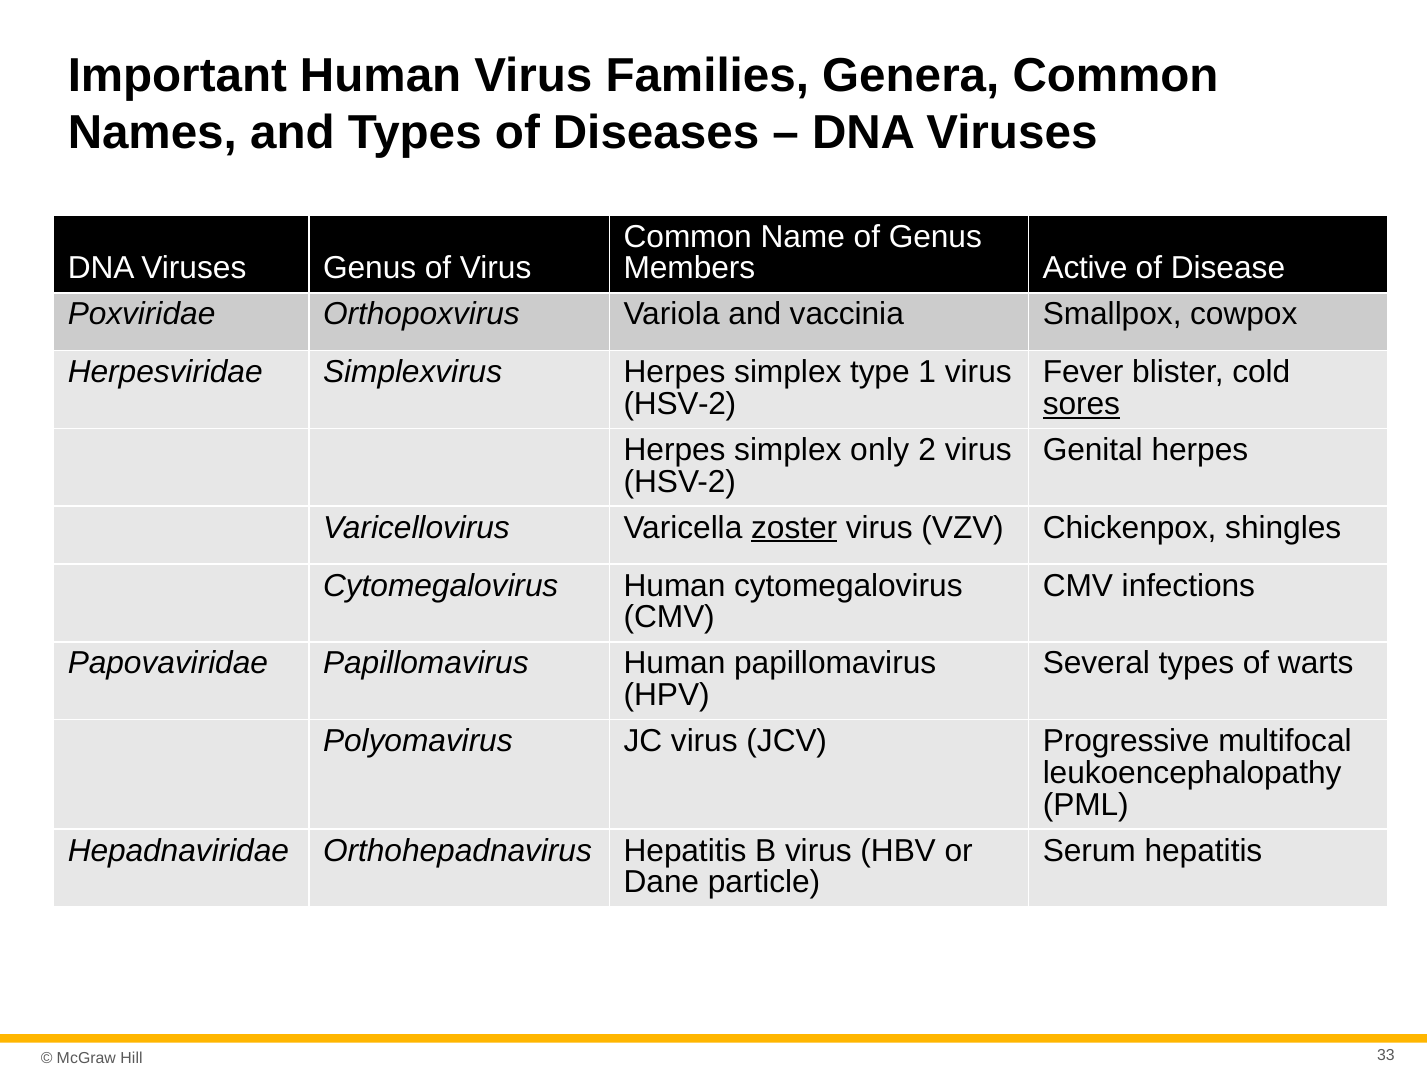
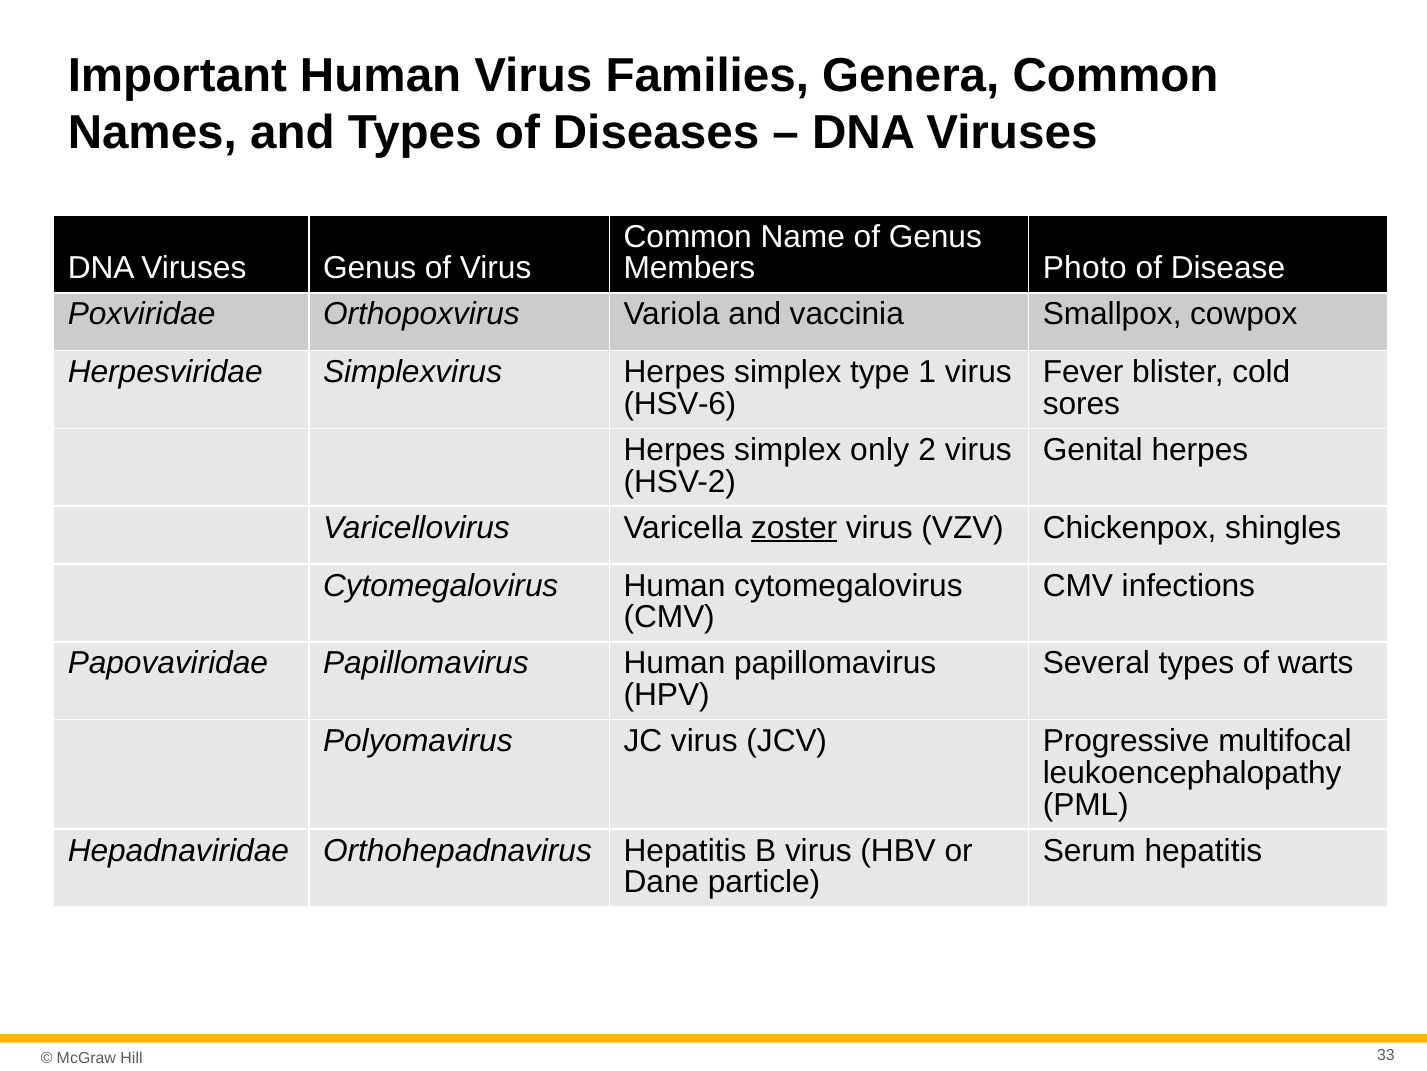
Active: Active -> Photo
HSV-2 at (680, 404): HSV-2 -> HSV-6
sores underline: present -> none
